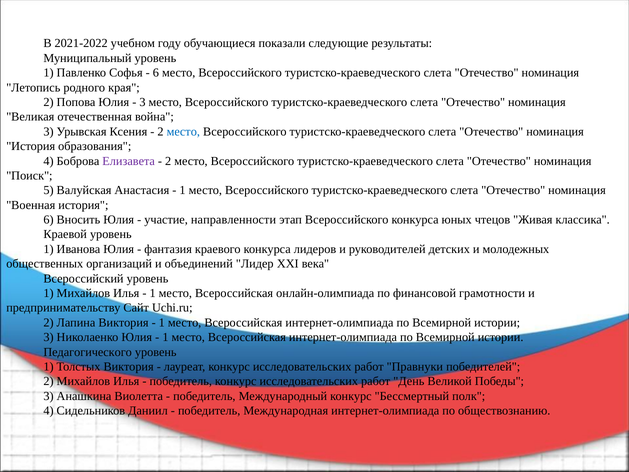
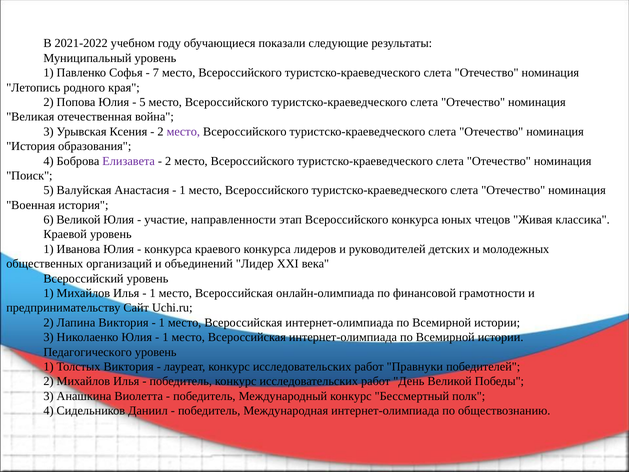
6 at (156, 73): 6 -> 7
3 at (142, 102): 3 -> 5
место at (183, 132) colour: blue -> purple
6 Вносить: Вносить -> Великой
фантазия at (168, 249): фантазия -> конкурса
